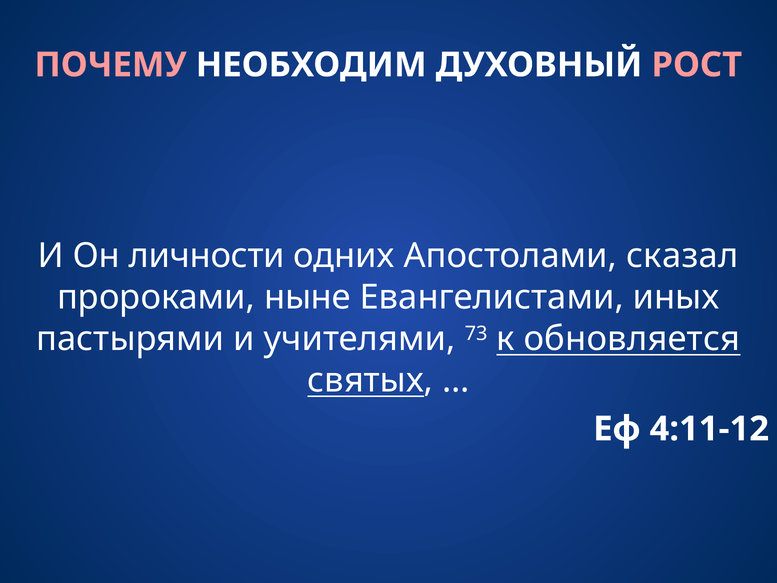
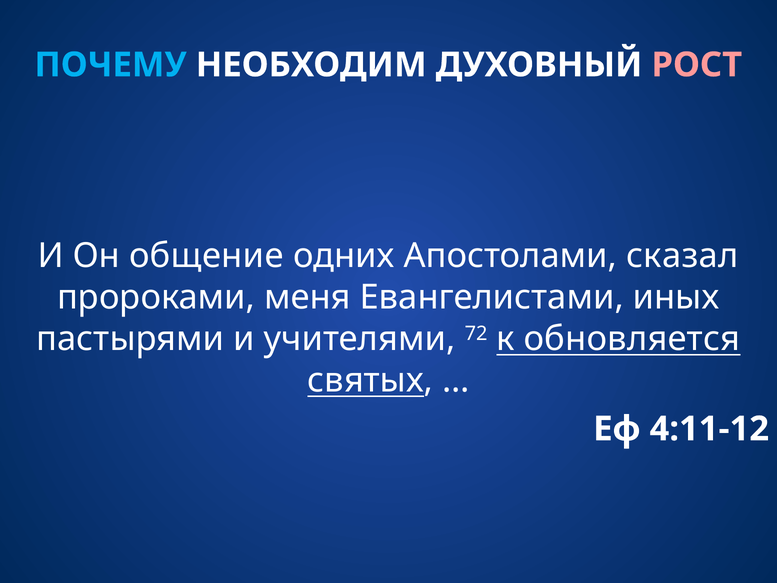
ПОЧЕМУ colour: pink -> light blue
личности: личности -> общение
ныне: ныне -> меня
73: 73 -> 72
